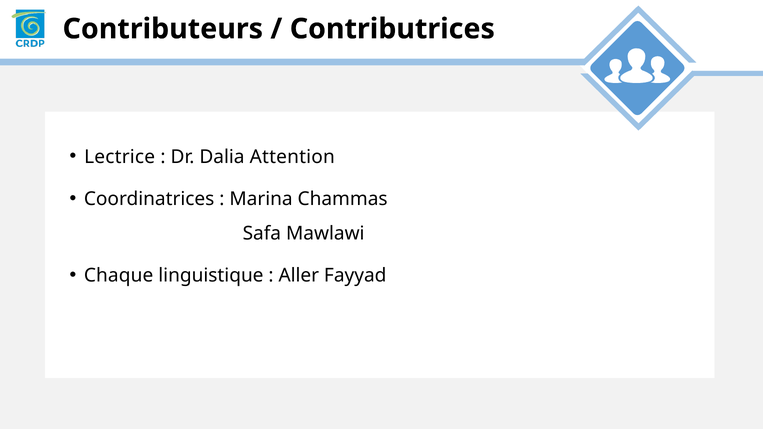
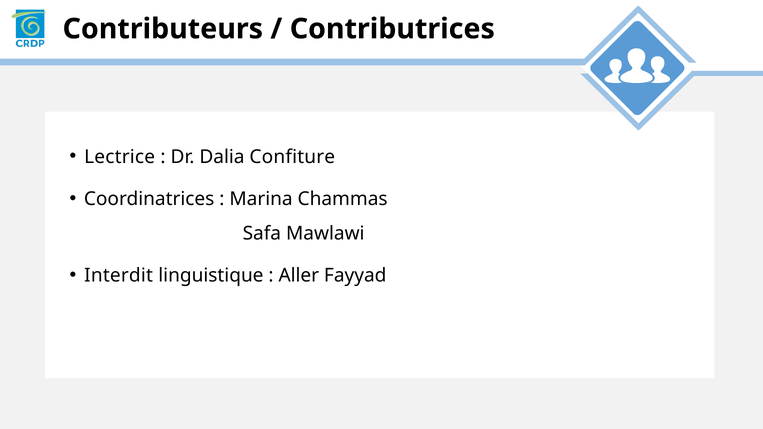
Attention: Attention -> Confiture
Chaque: Chaque -> Interdit
